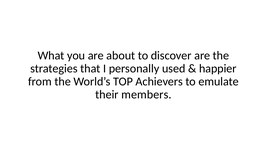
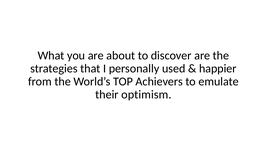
members: members -> optimism
